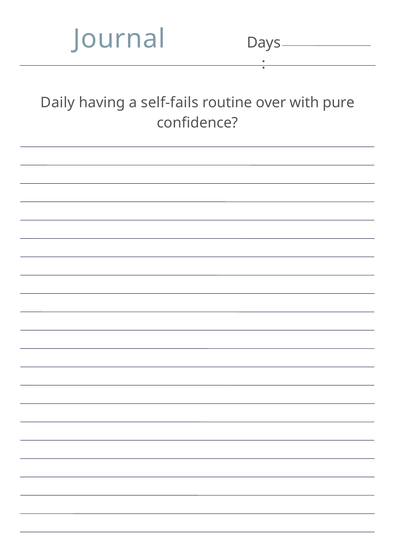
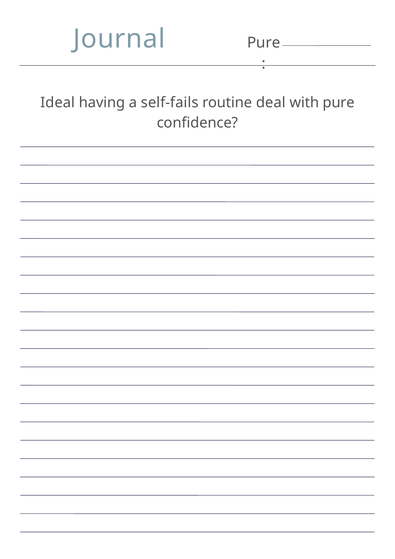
Days at (264, 43): Days -> Pure
Daily: Daily -> Ideal
over: over -> deal
